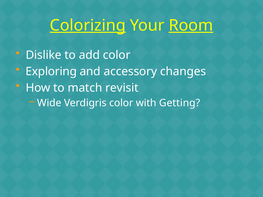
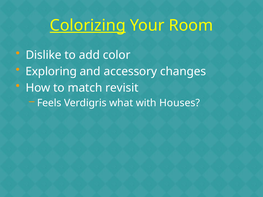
Room underline: present -> none
Wide: Wide -> Feels
Verdigris color: color -> what
Getting: Getting -> Houses
